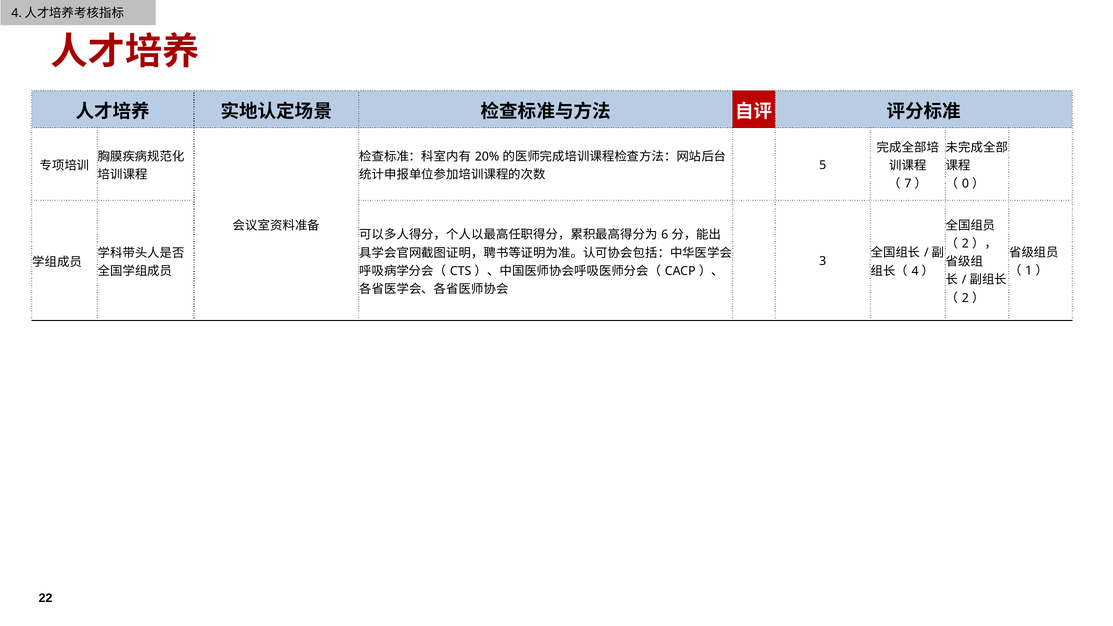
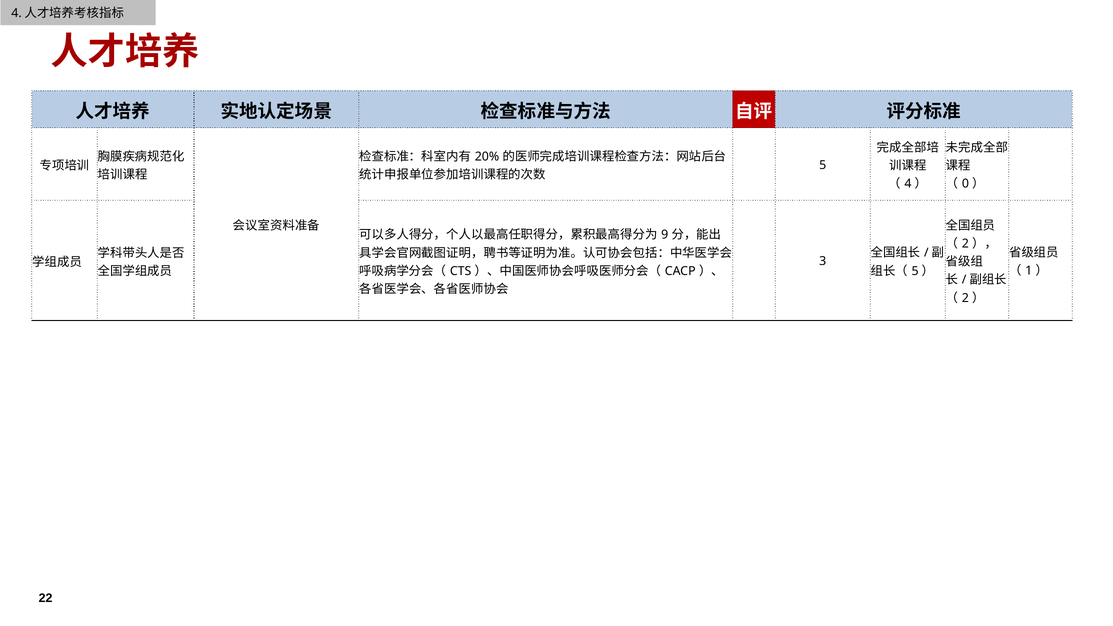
7: 7 -> 4
6: 6 -> 9
4 at (915, 271): 4 -> 5
